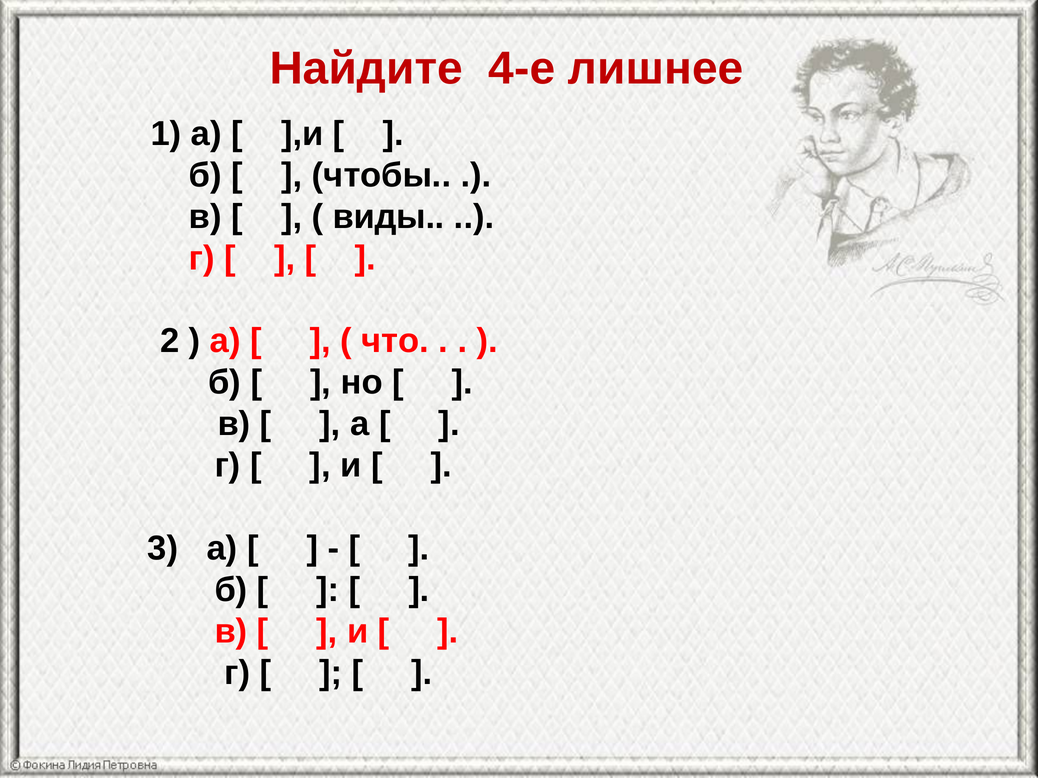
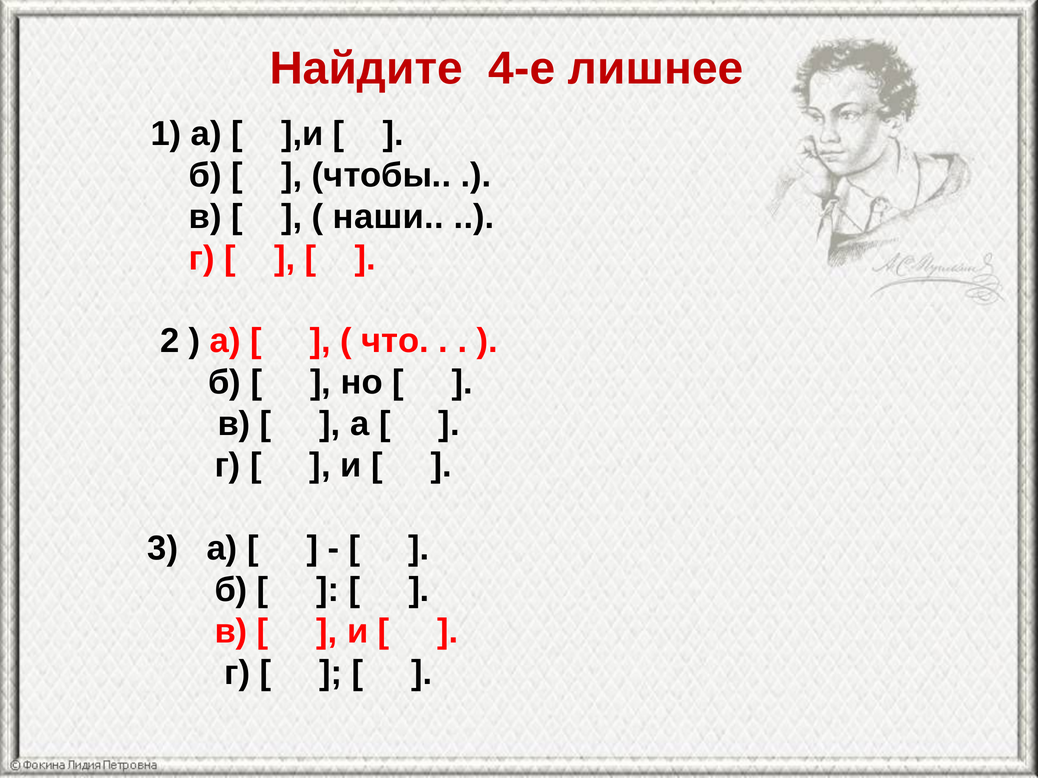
виды: виды -> наши
